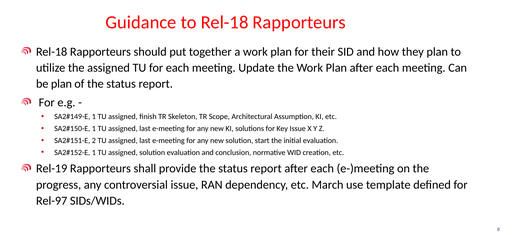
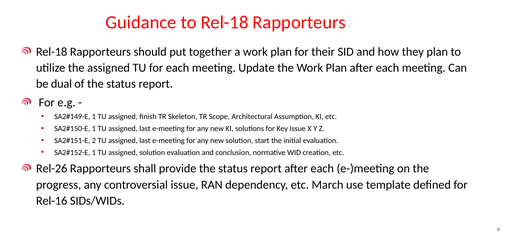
be plan: plan -> dual
Rel-19: Rel-19 -> Rel-26
Rel-97: Rel-97 -> Rel-16
